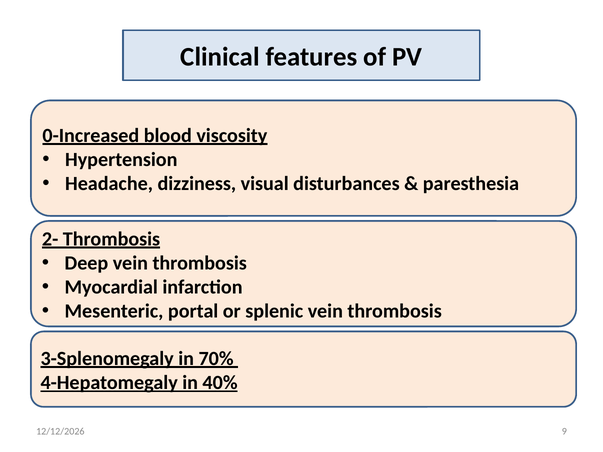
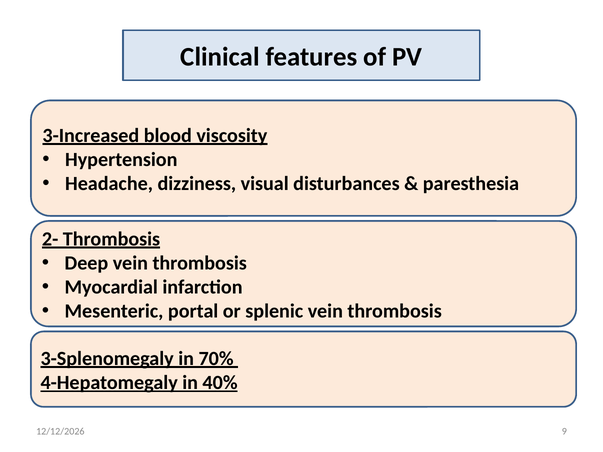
0-Increased: 0-Increased -> 3-Increased
